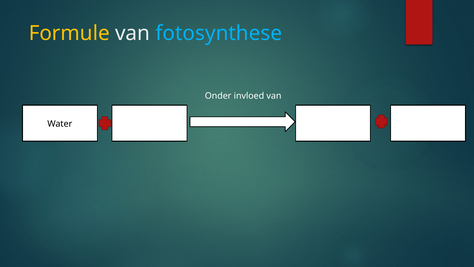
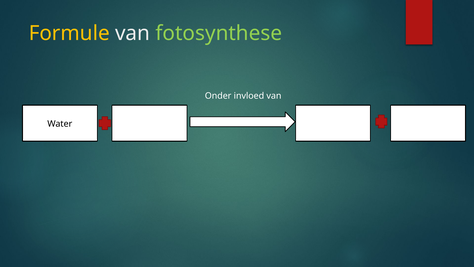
fotosynthese colour: light blue -> light green
